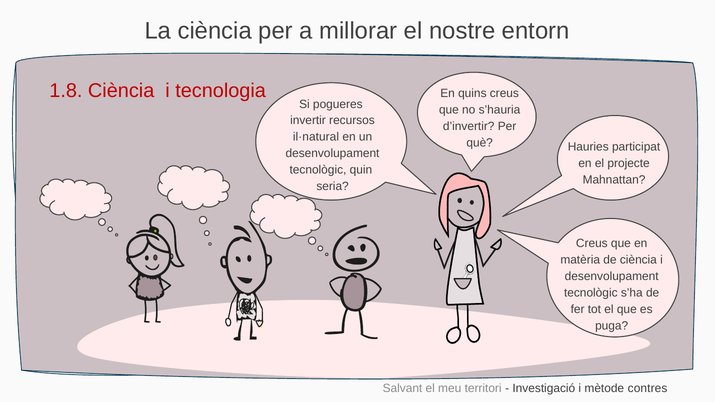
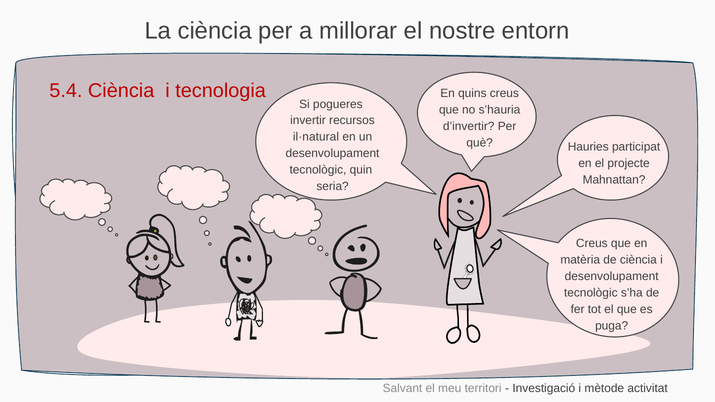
1.8: 1.8 -> 5.4
contres: contres -> activitat
